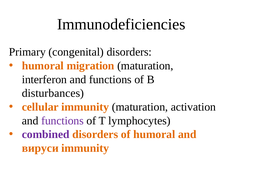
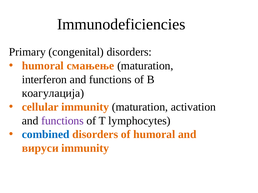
migration: migration -> смањење
disturbances: disturbances -> коагулација
combined colour: purple -> blue
